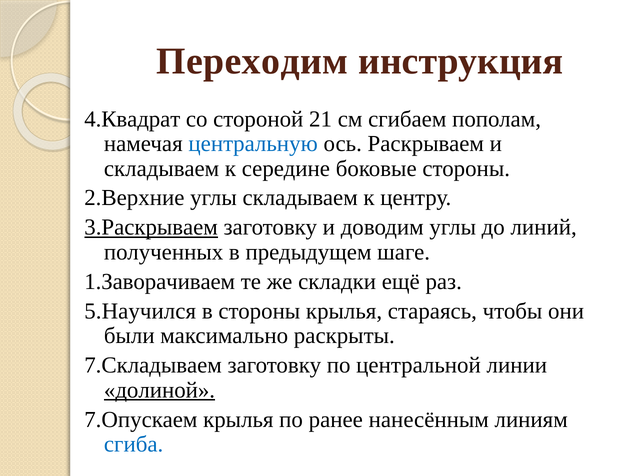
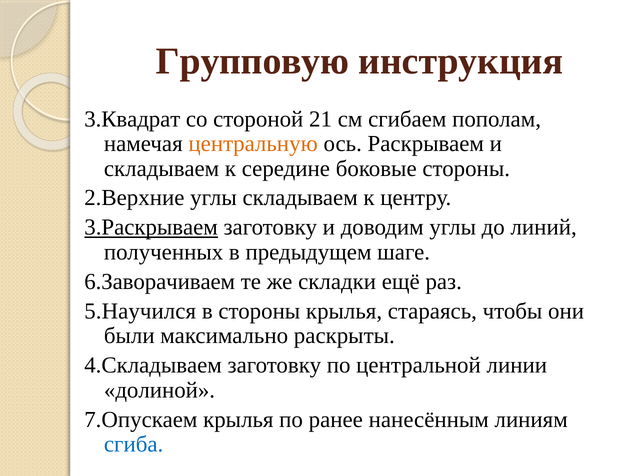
Переходим: Переходим -> Групповую
4.Квадрат: 4.Квадрат -> 3.Квадрат
центральную colour: blue -> orange
1.Заворачиваем: 1.Заворачиваем -> 6.Заворачиваем
7.Складываем: 7.Складываем -> 4.Складываем
долиной underline: present -> none
